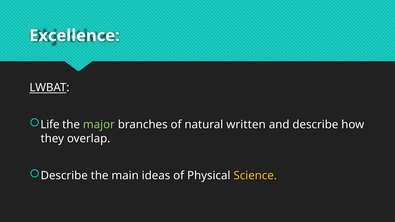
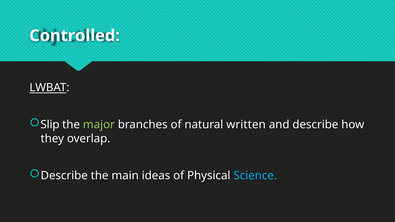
Excellence: Excellence -> Controlled
Life: Life -> Slip
Science colour: yellow -> light blue
